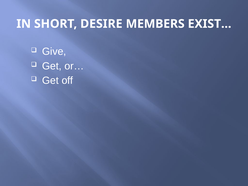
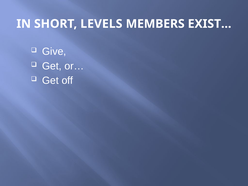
DESIRE: DESIRE -> LEVELS
